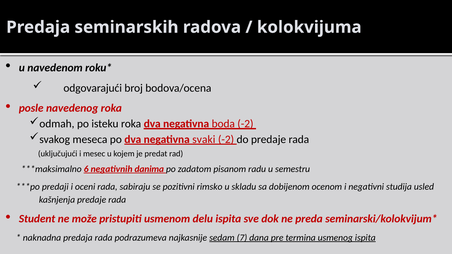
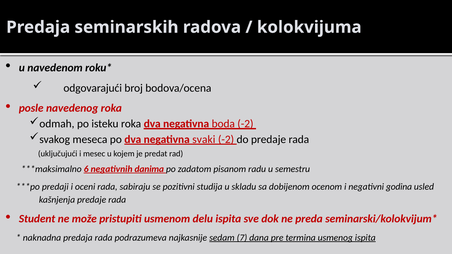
rimsko: rimsko -> studija
studija: studija -> godina
